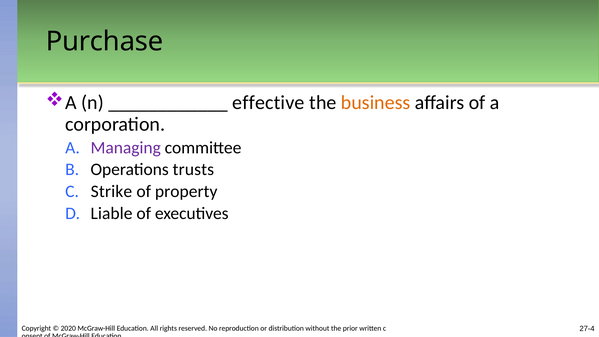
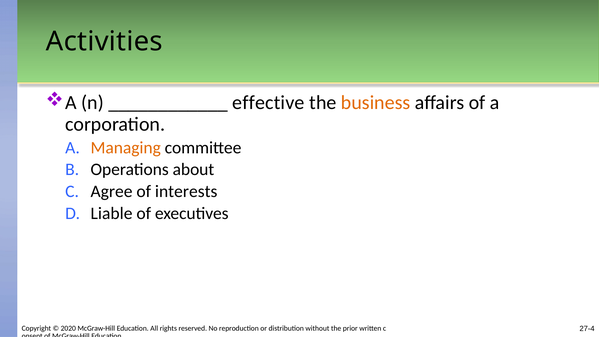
Purchase: Purchase -> Activities
Managing colour: purple -> orange
trusts: trusts -> about
Strike: Strike -> Agree
property: property -> interests
